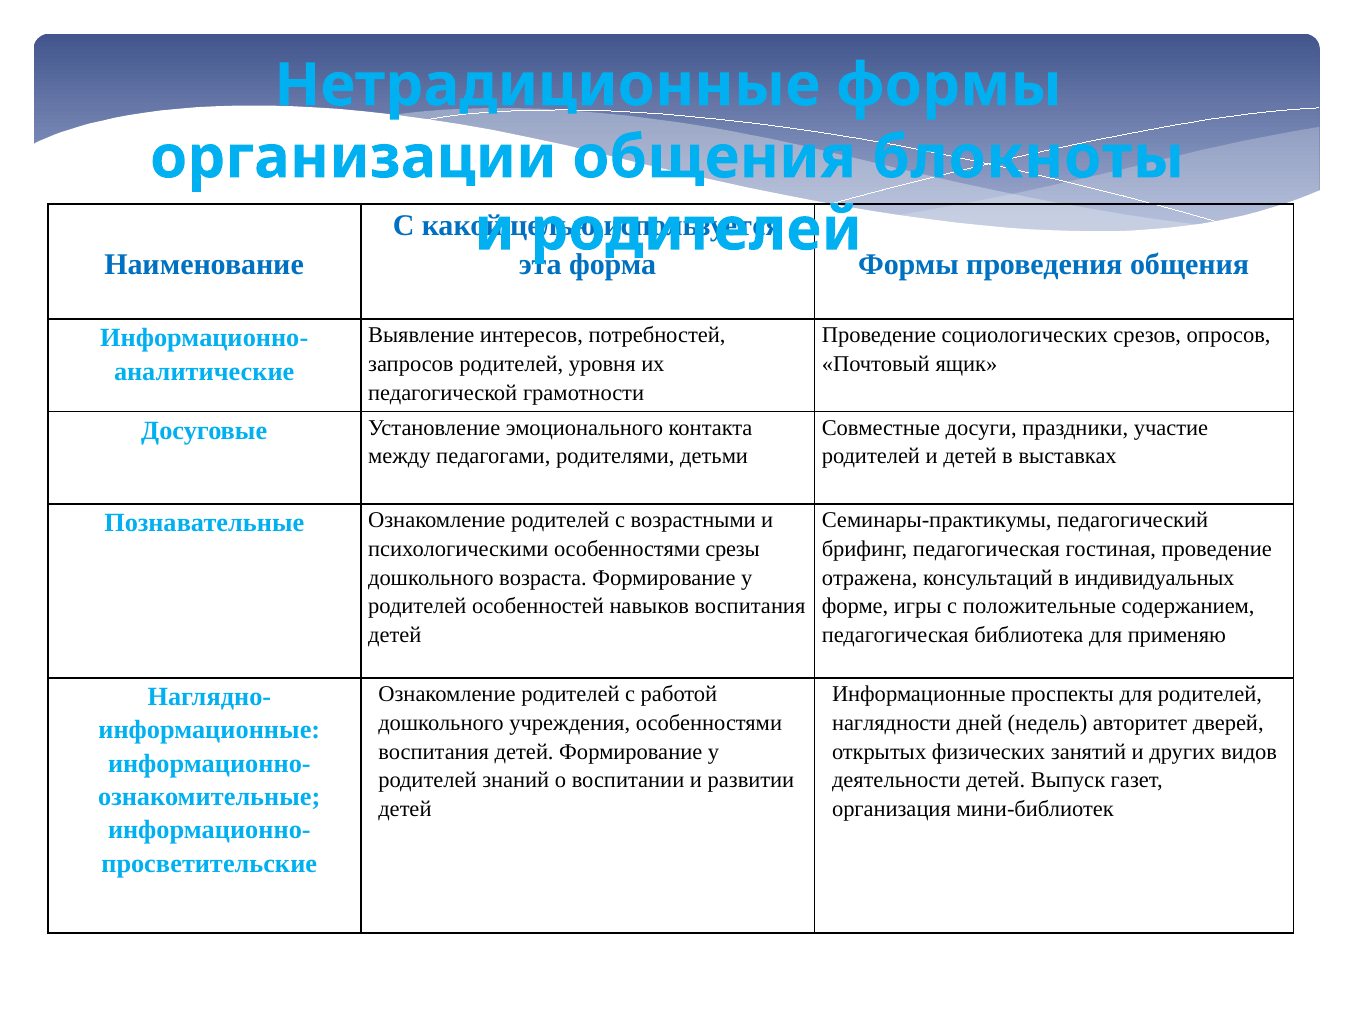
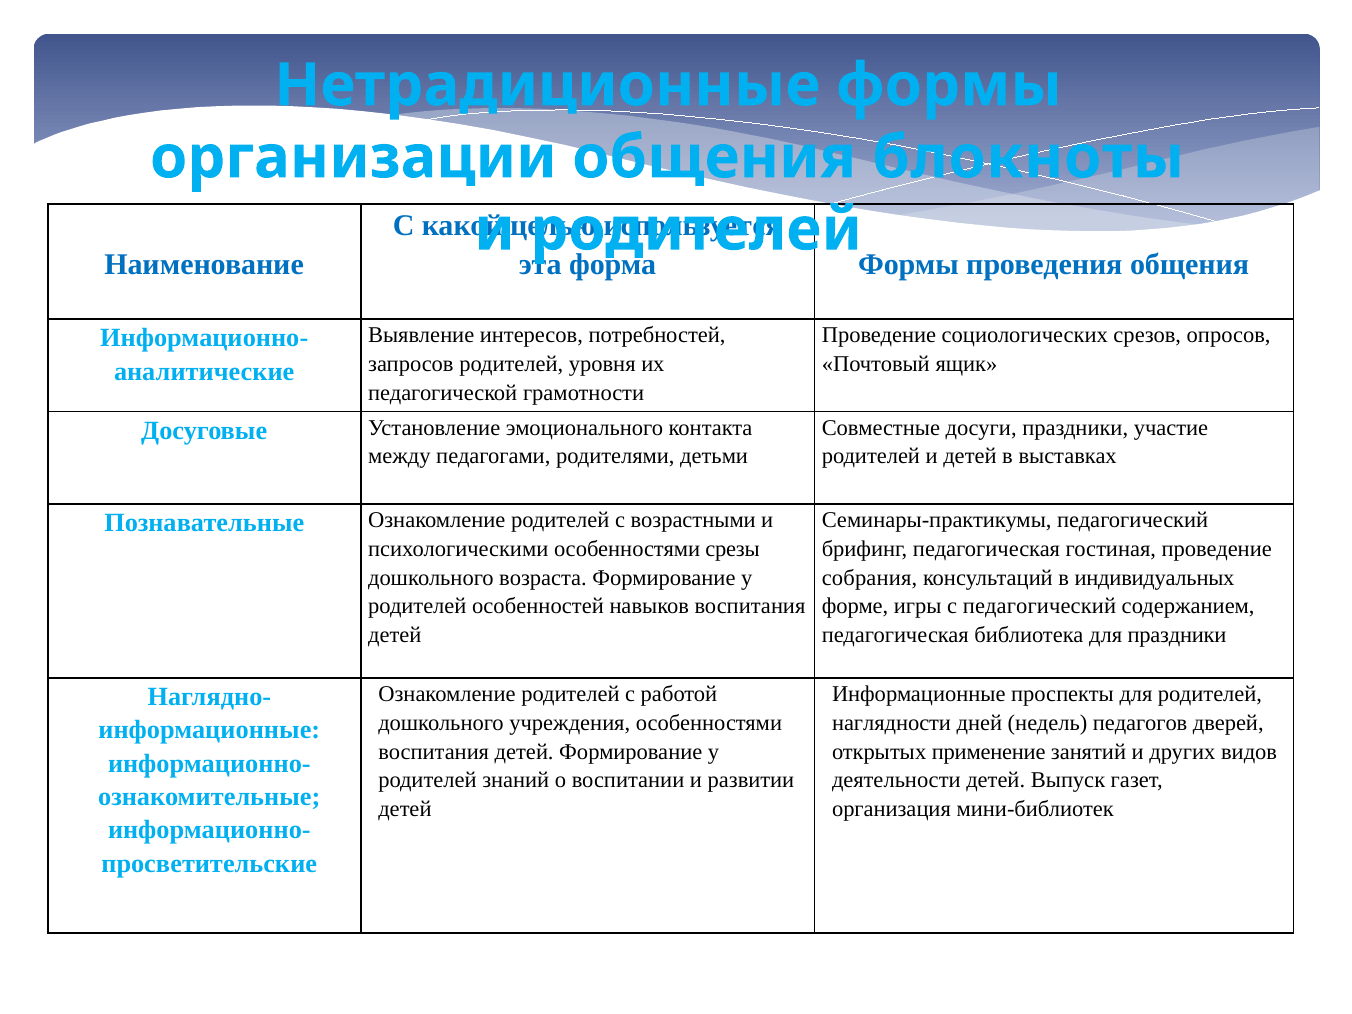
отражена: отражена -> собрания
с положительные: положительные -> педагогический
для применяю: применяю -> праздники
авторитет: авторитет -> педагогов
физических: физических -> применение
